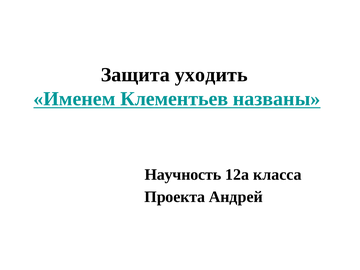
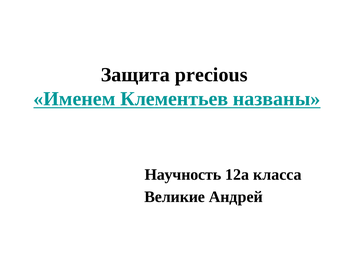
уходить: уходить -> precious
Проекта: Проекта -> Великие
